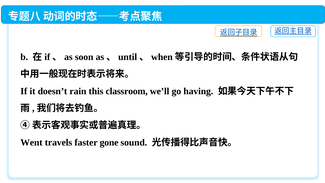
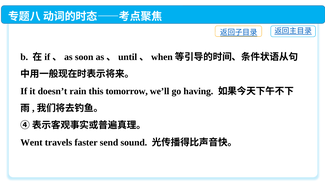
classroom: classroom -> tomorrow
gone: gone -> send
